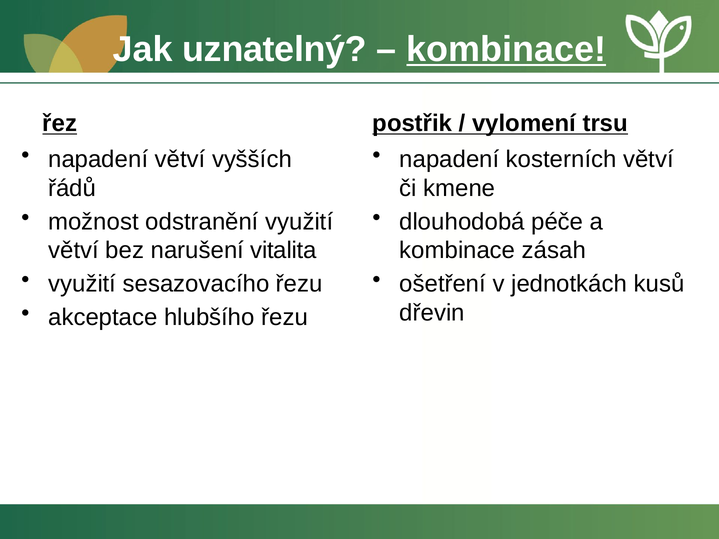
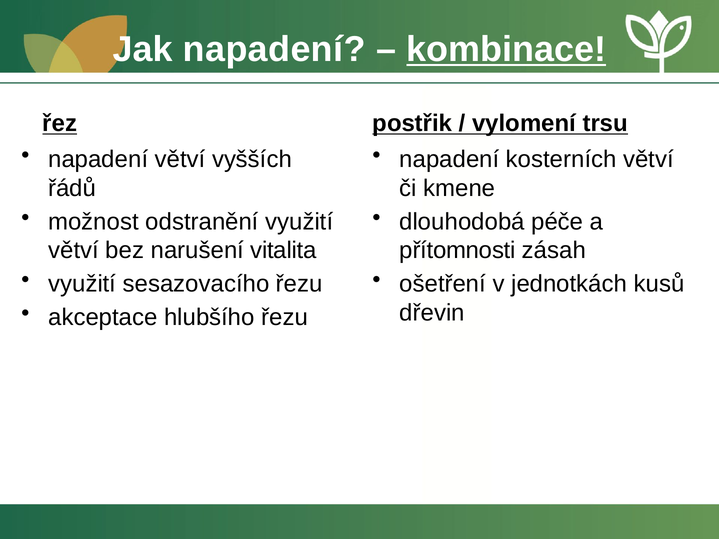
Jak uznatelný: uznatelný -> napadení
kombinace at (457, 251): kombinace -> přítomnosti
